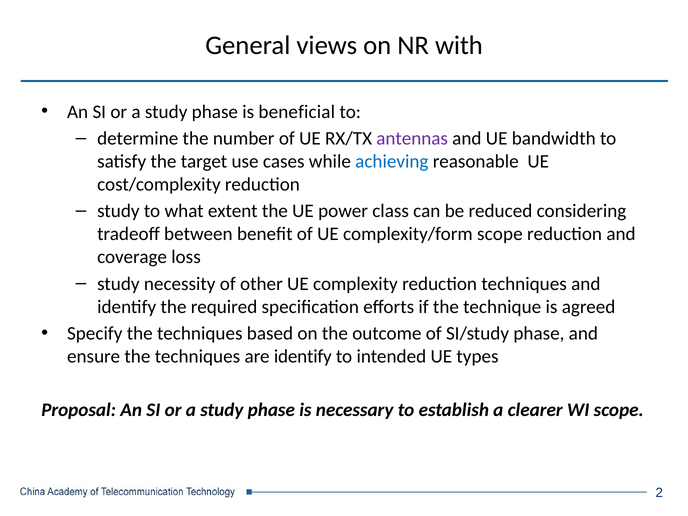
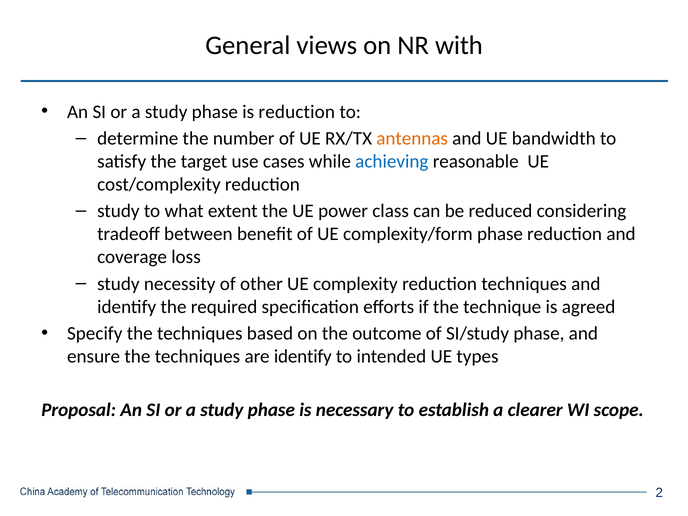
is beneficial: beneficial -> reduction
antennas colour: purple -> orange
complexity/form scope: scope -> phase
